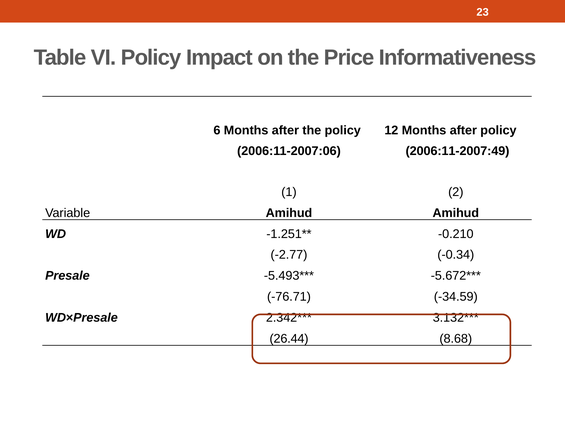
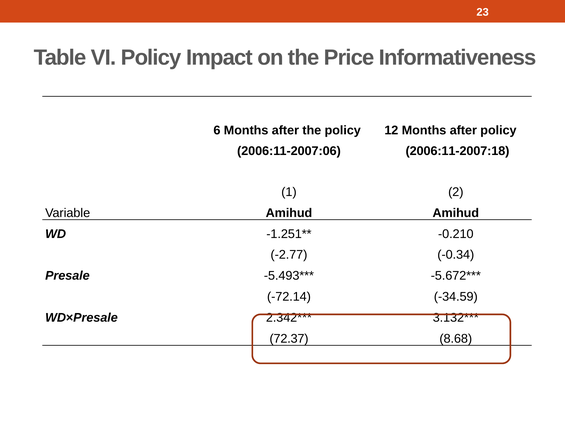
2006:11-2007:49: 2006:11-2007:49 -> 2006:11-2007:18
-76.71: -76.71 -> -72.14
26.44: 26.44 -> 72.37
